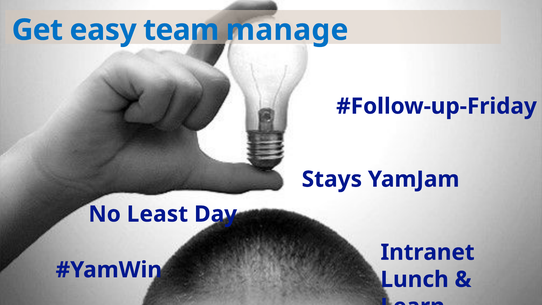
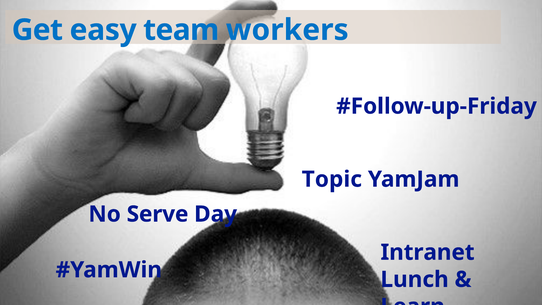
manage: manage -> workers
Stays: Stays -> Topic
Least: Least -> Serve
